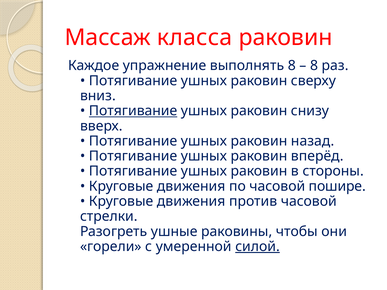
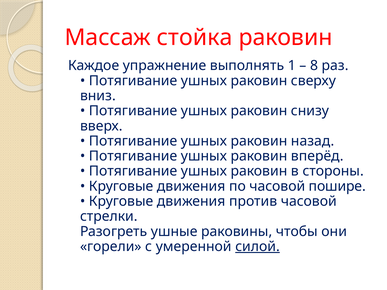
класса: класса -> стойка
выполнять 8: 8 -> 1
Потягивание at (133, 111) underline: present -> none
